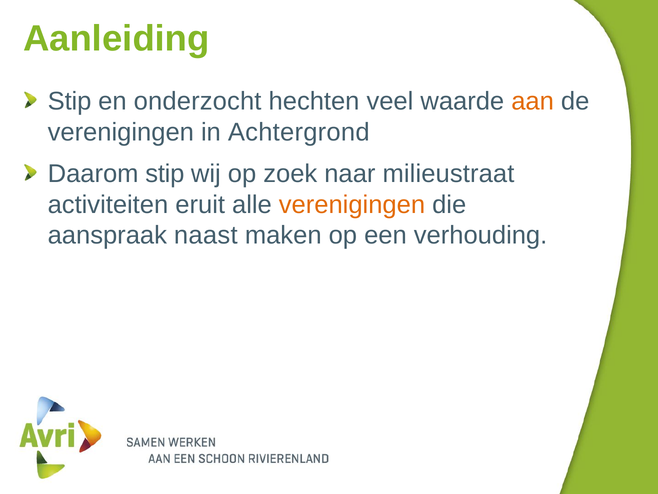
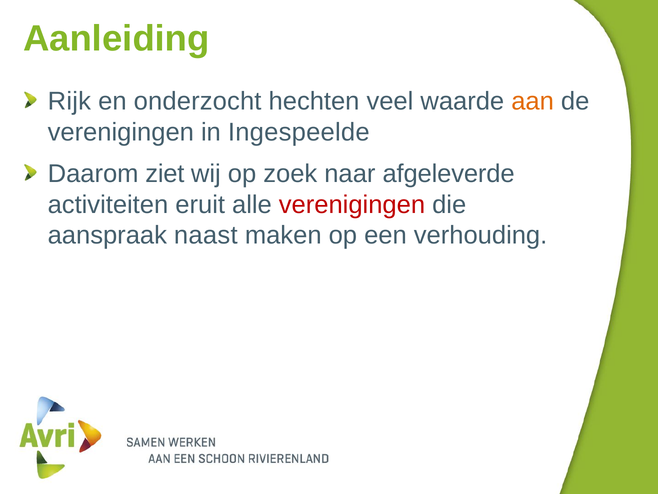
Stip at (70, 101): Stip -> Rijk
Achtergrond: Achtergrond -> Ingespeelde
Daarom stip: stip -> ziet
milieustraat: milieustraat -> afgeleverde
verenigingen at (352, 204) colour: orange -> red
